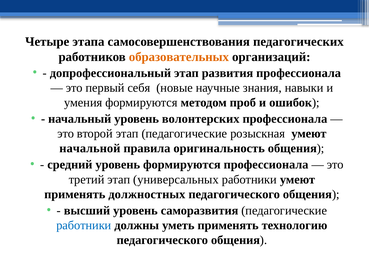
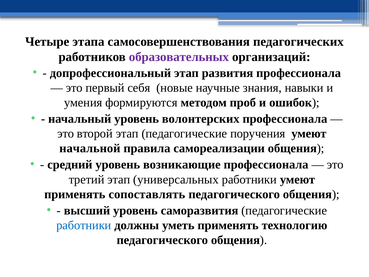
образовательных colour: orange -> purple
розыскная: розыскная -> поручения
оригинальность: оригинальность -> самореализации
уровень формируются: формируются -> возникающие
должностных: должностных -> сопоставлять
